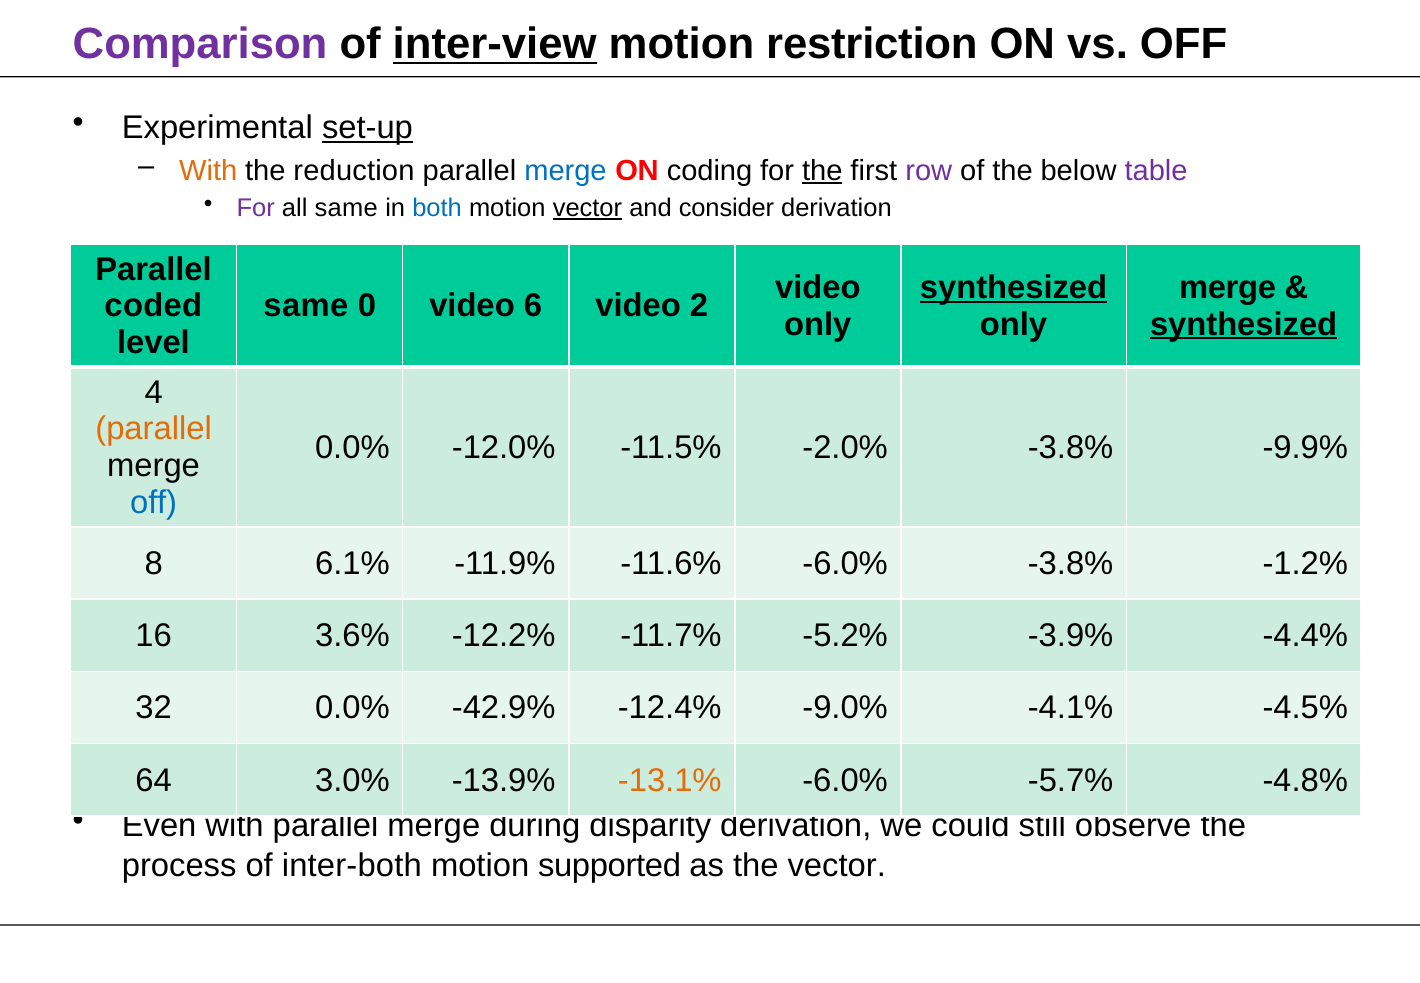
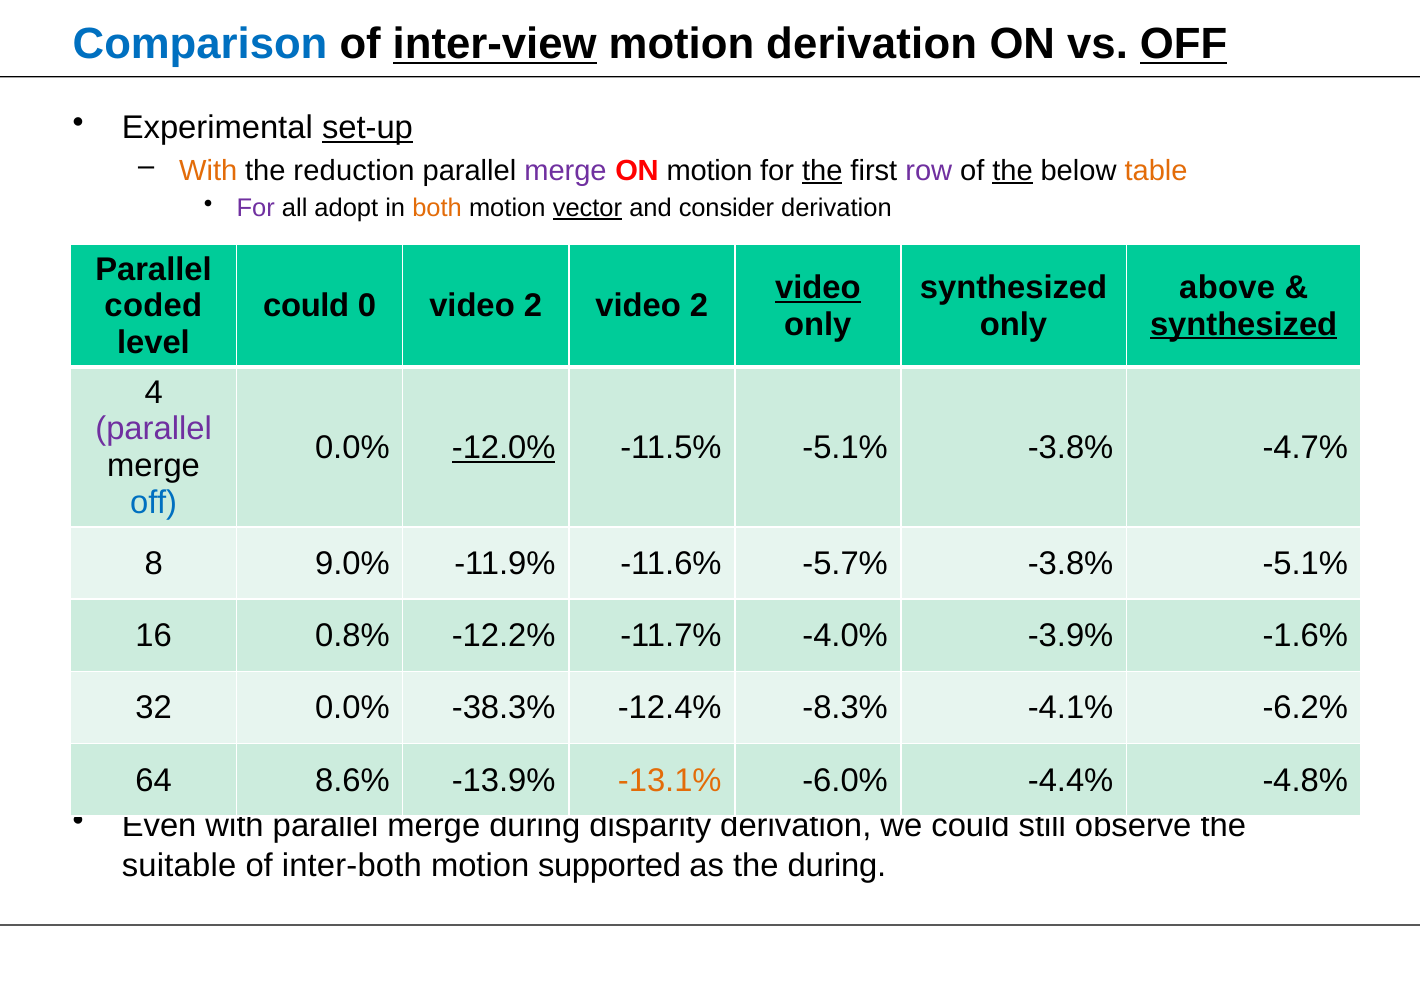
Comparison colour: purple -> blue
motion restriction: restriction -> derivation
OFF at (1184, 44) underline: none -> present
merge at (565, 170) colour: blue -> purple
ON coding: coding -> motion
the at (1013, 170) underline: none -> present
table colour: purple -> orange
all same: same -> adopt
both colour: blue -> orange
video at (818, 288) underline: none -> present
synthesized at (1014, 288) underline: present -> none
merge at (1228, 288): merge -> above
same at (306, 306): same -> could
0 video 6: 6 -> 2
parallel at (154, 429) colour: orange -> purple
-12.0% underline: none -> present
-11.5% -2.0%: -2.0% -> -5.1%
-9.9%: -9.9% -> -4.7%
6.1%: 6.1% -> 9.0%
-11.6% -6.0%: -6.0% -> -5.7%
-3.8% -1.2%: -1.2% -> -5.1%
3.6%: 3.6% -> 0.8%
-5.2%: -5.2% -> -4.0%
-4.4%: -4.4% -> -1.6%
-42.9%: -42.9% -> -38.3%
-9.0%: -9.0% -> -8.3%
-4.5%: -4.5% -> -6.2%
3.0%: 3.0% -> 8.6%
-5.7%: -5.7% -> -4.4%
process: process -> suitable
the vector: vector -> during
